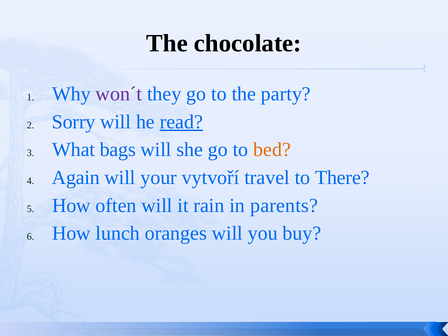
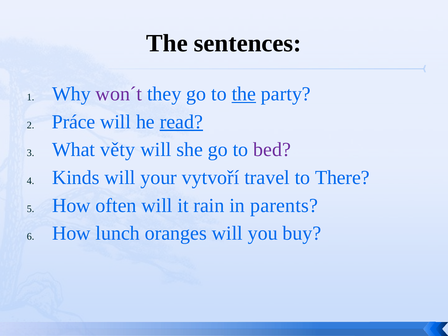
chocolate: chocolate -> sentences
the at (244, 94) underline: none -> present
Sorry: Sorry -> Práce
bags: bags -> věty
bed colour: orange -> purple
Again: Again -> Kinds
